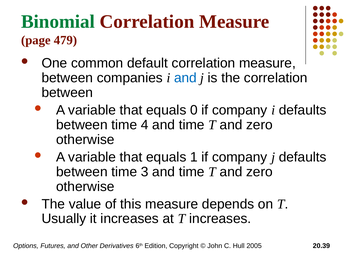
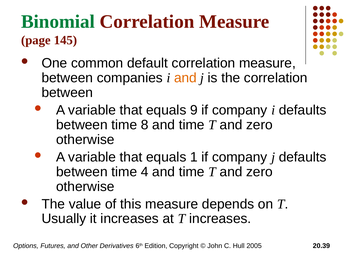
479: 479 -> 145
and at (185, 78) colour: blue -> orange
0: 0 -> 9
4: 4 -> 8
3: 3 -> 4
